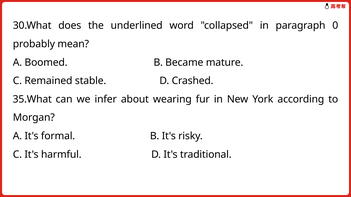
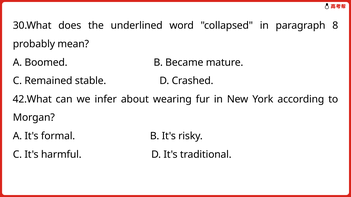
0: 0 -> 8
35.What: 35.What -> 42.What
